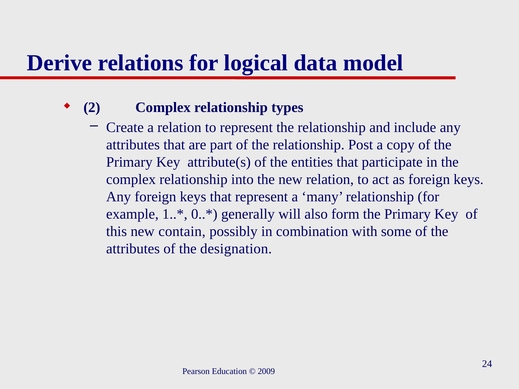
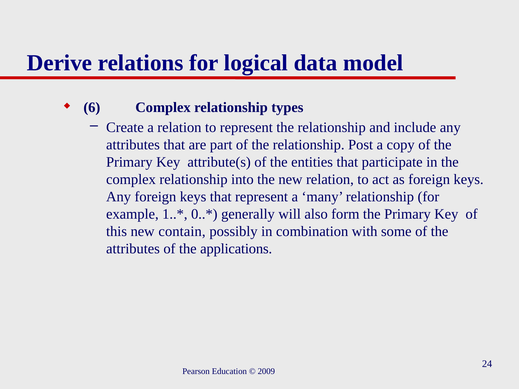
2: 2 -> 6
designation: designation -> applications
